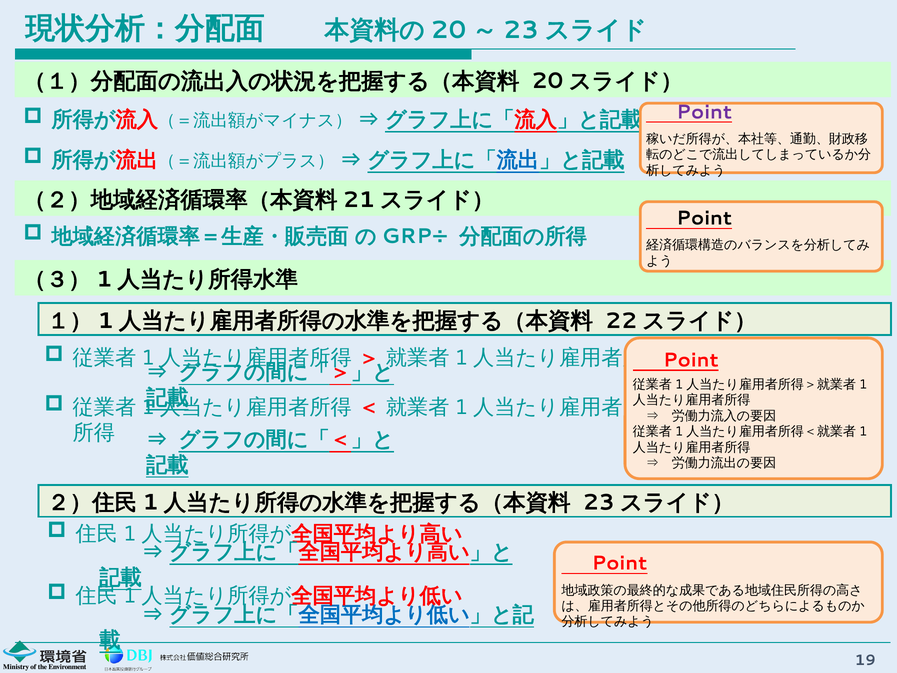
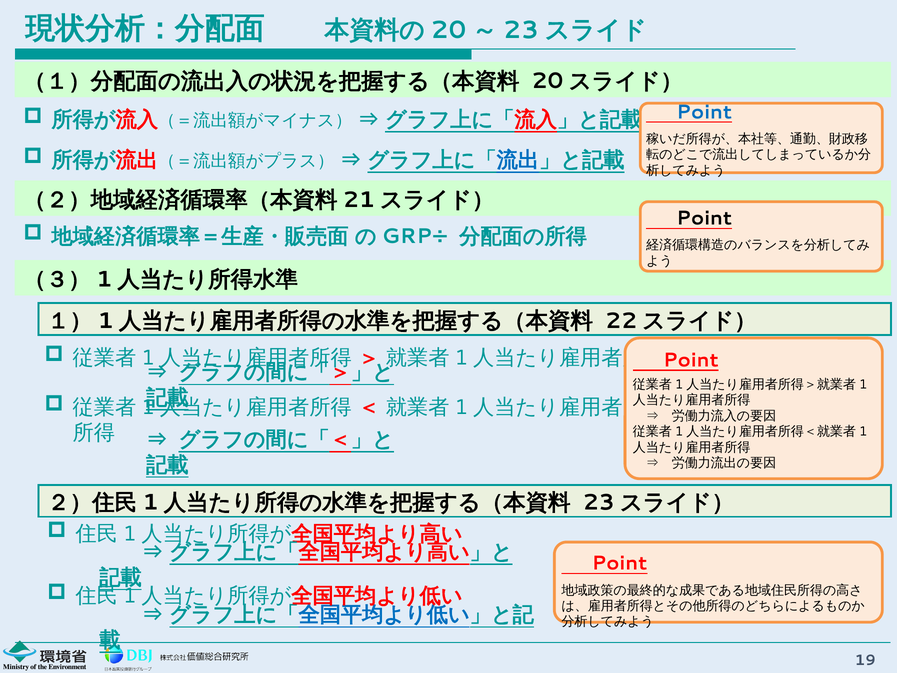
Point at (704, 112) colour: purple -> blue
